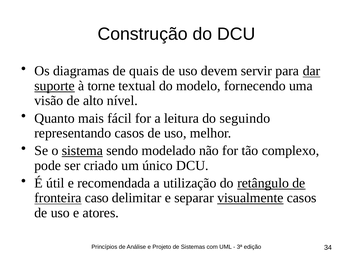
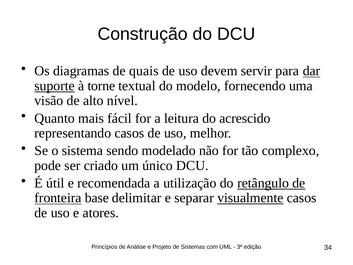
seguindo: seguindo -> acrescido
sistema underline: present -> none
caso: caso -> base
